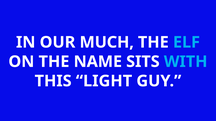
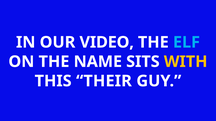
MUCH: MUCH -> VIDEO
WITH colour: light blue -> yellow
LIGHT: LIGHT -> THEIR
